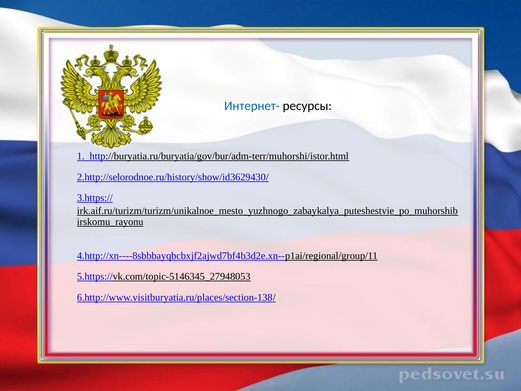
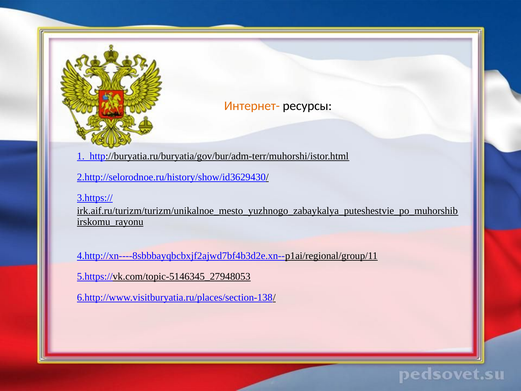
Интернет- colour: blue -> orange
